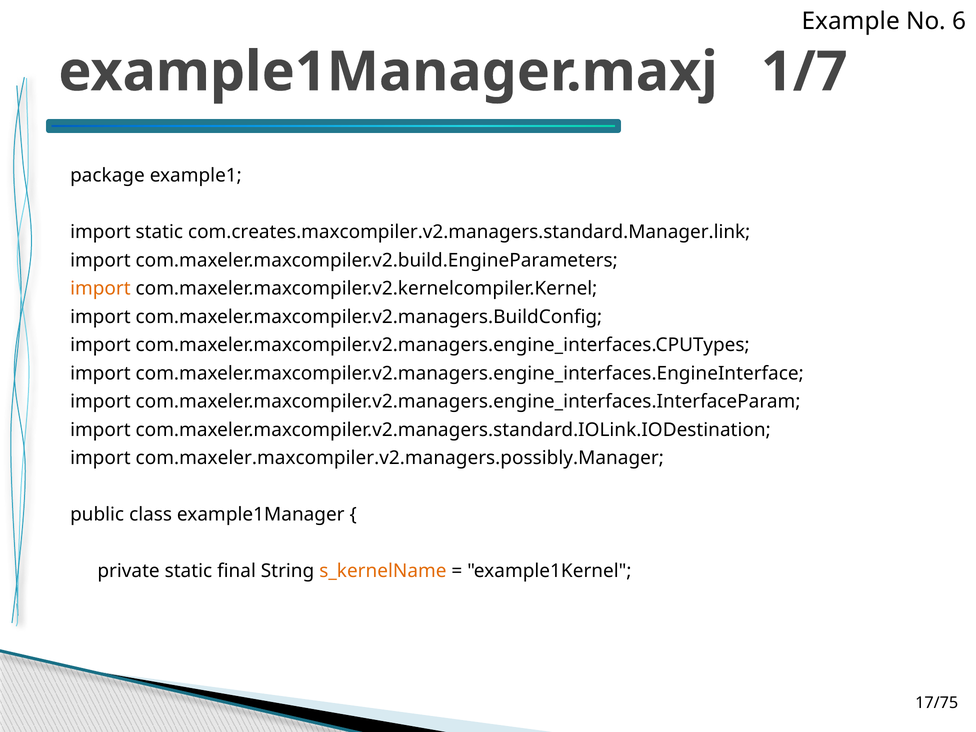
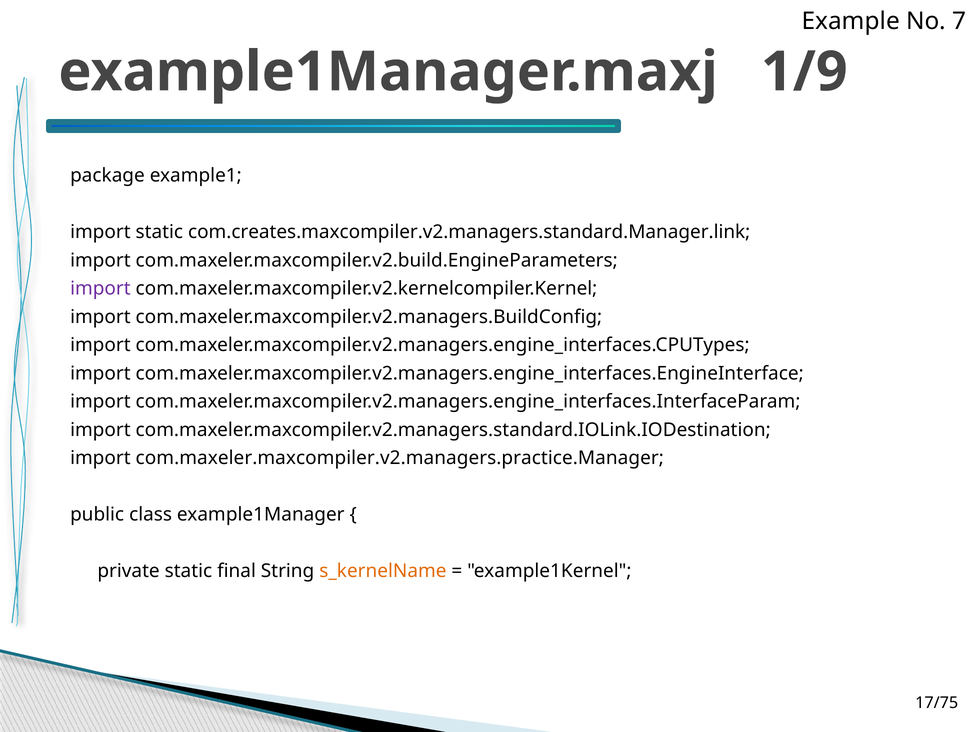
6: 6 -> 7
1/7: 1/7 -> 1/9
import at (100, 289) colour: orange -> purple
com.maxeler.maxcompiler.v2.managers.possibly.Manager: com.maxeler.maxcompiler.v2.managers.possibly.Manager -> com.maxeler.maxcompiler.v2.managers.practice.Manager
